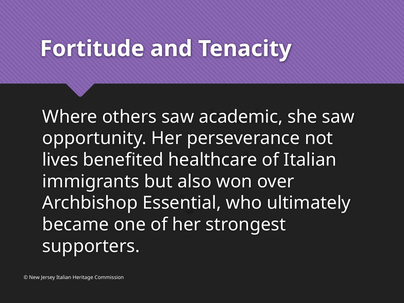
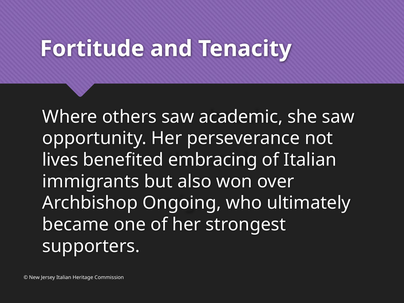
healthcare: healthcare -> embracing
Essential: Essential -> Ongoing
